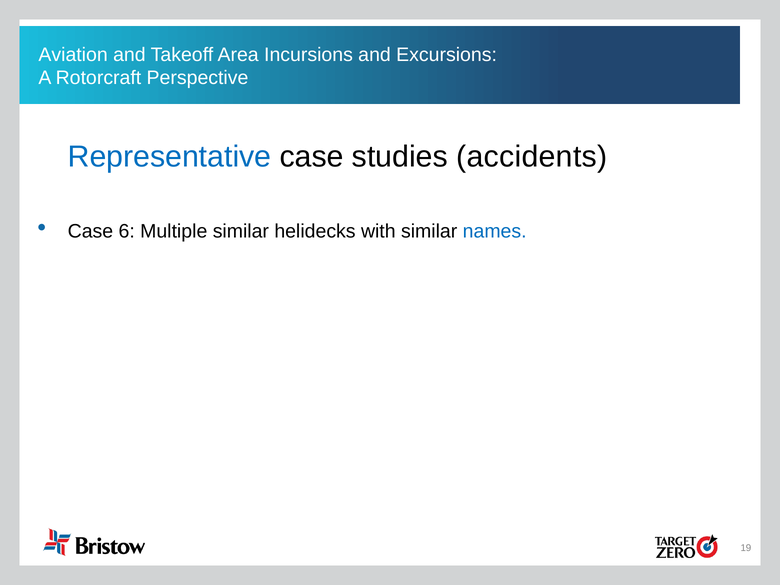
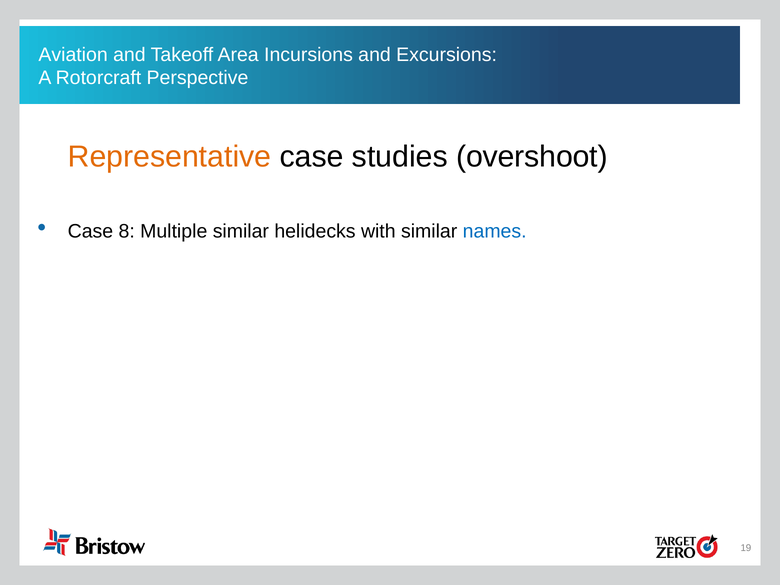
Representative colour: blue -> orange
accidents: accidents -> overshoot
6: 6 -> 8
